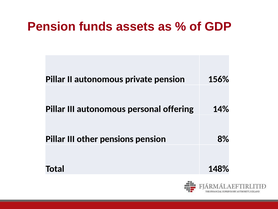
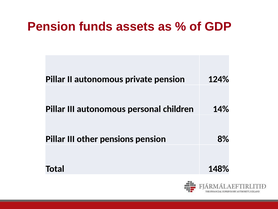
156%: 156% -> 124%
offering: offering -> children
